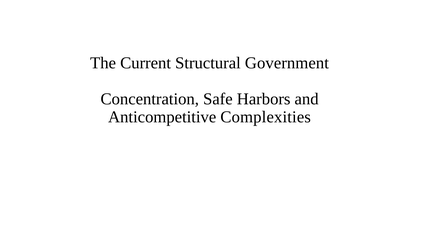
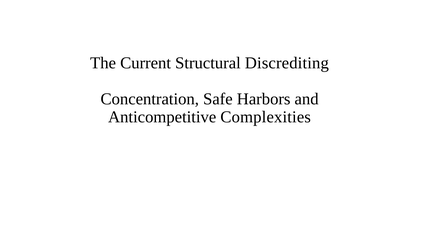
Government: Government -> Discrediting
